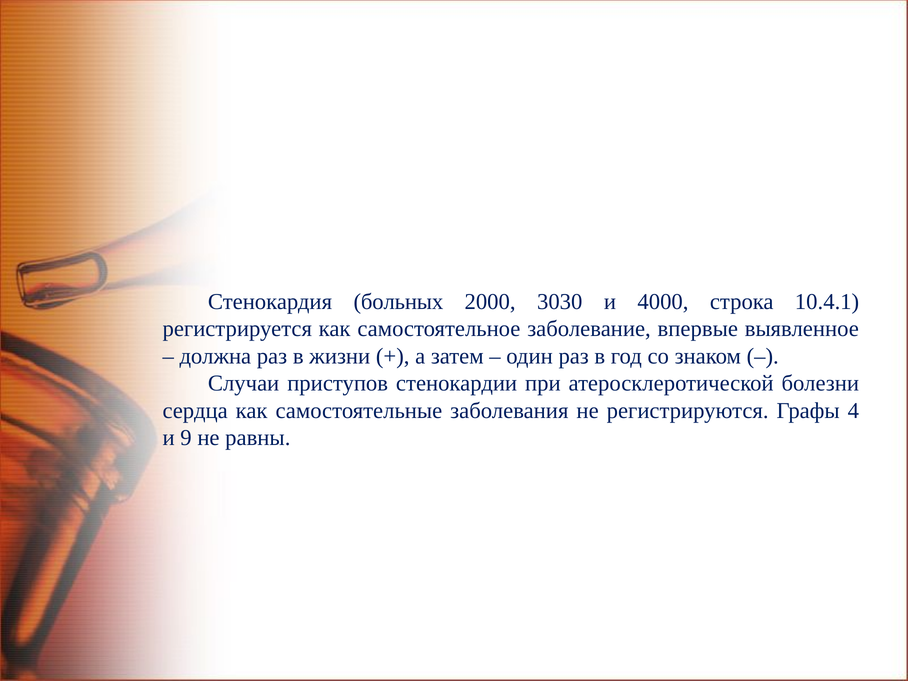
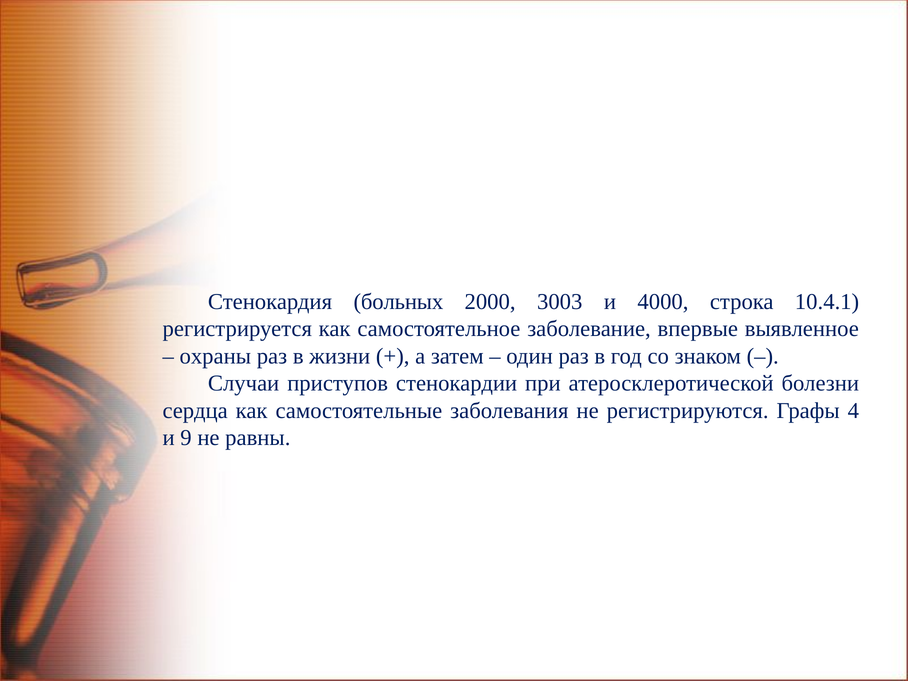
3030: 3030 -> 3003
должна: должна -> охраны
